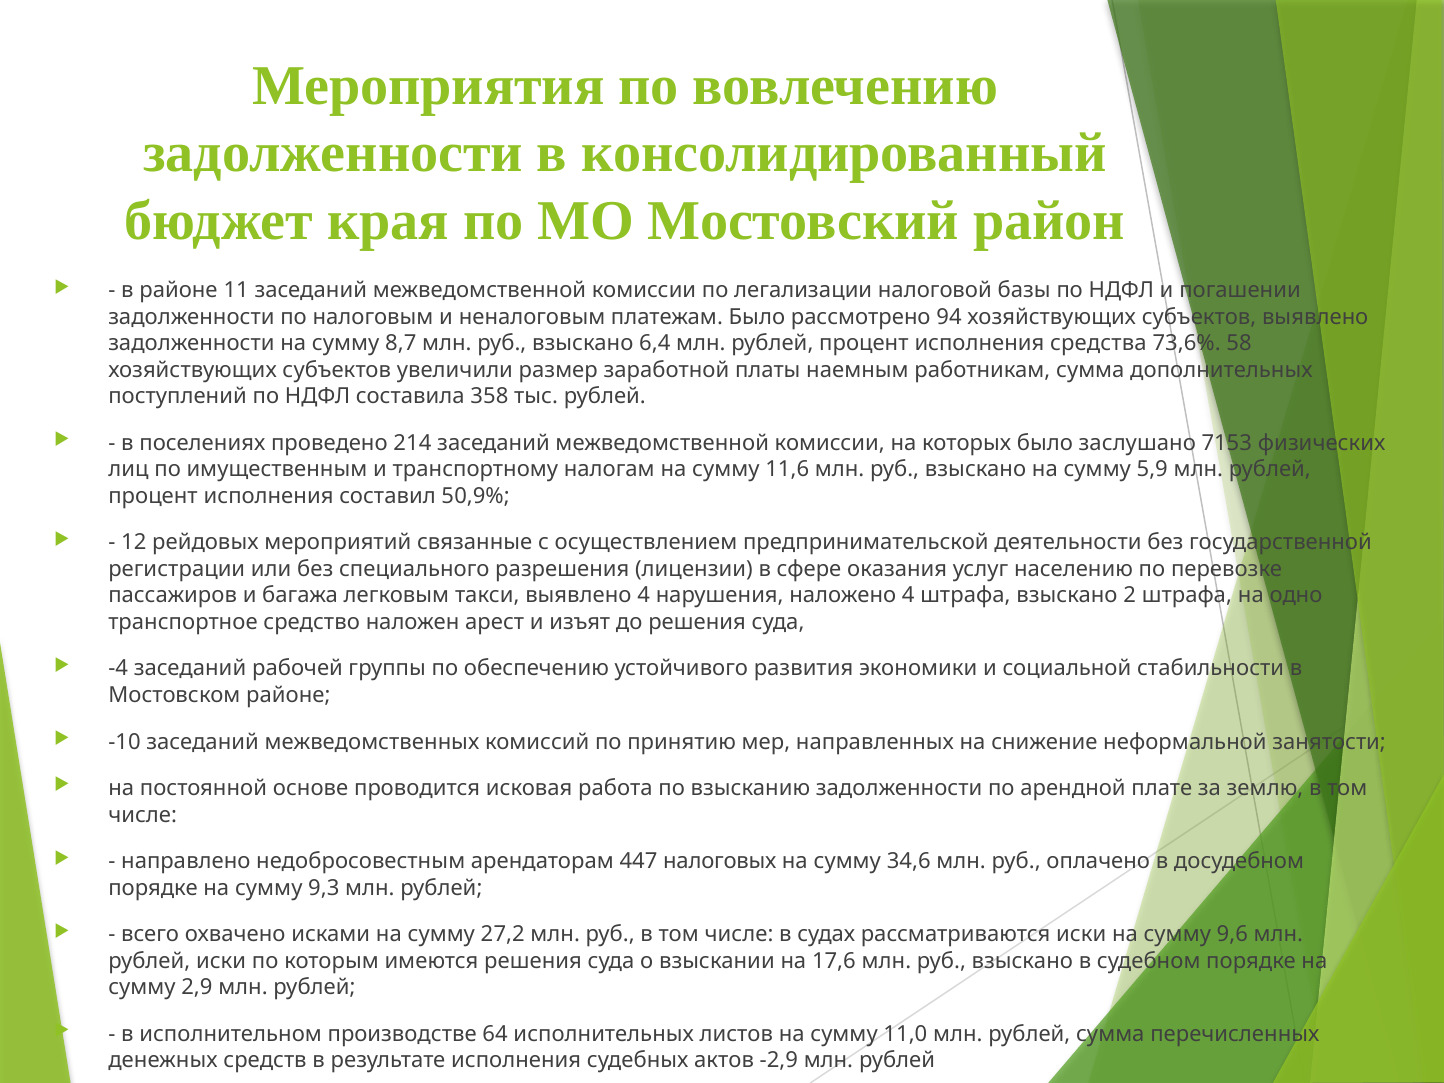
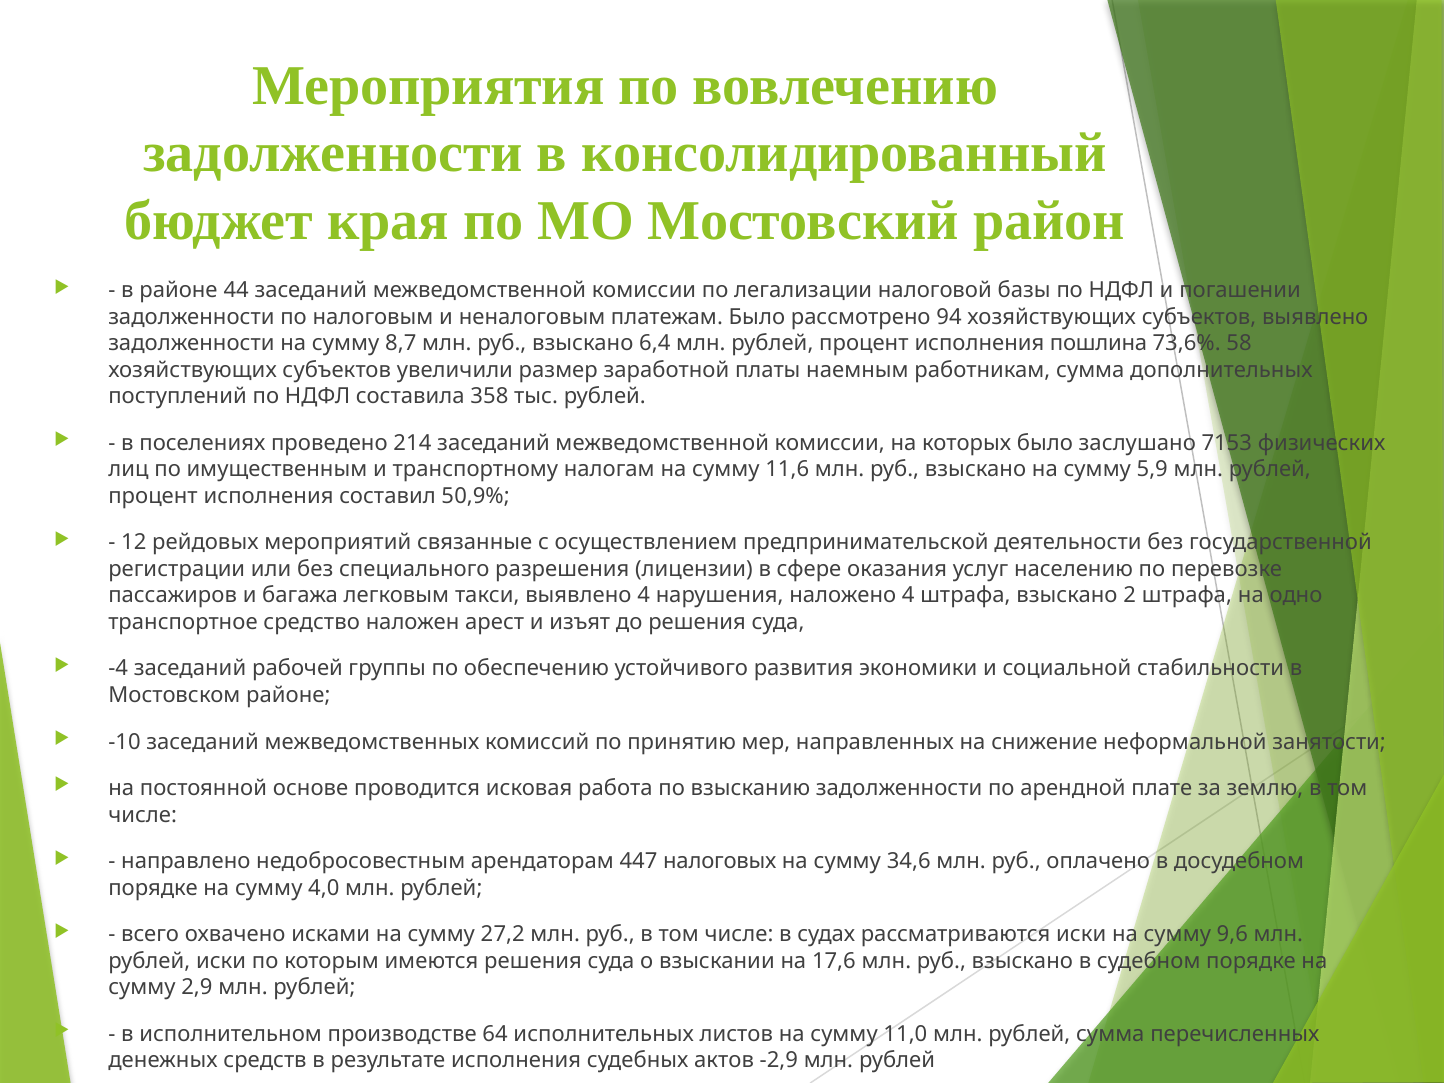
11: 11 -> 44
средства: средства -> пошлина
9,3: 9,3 -> 4,0
